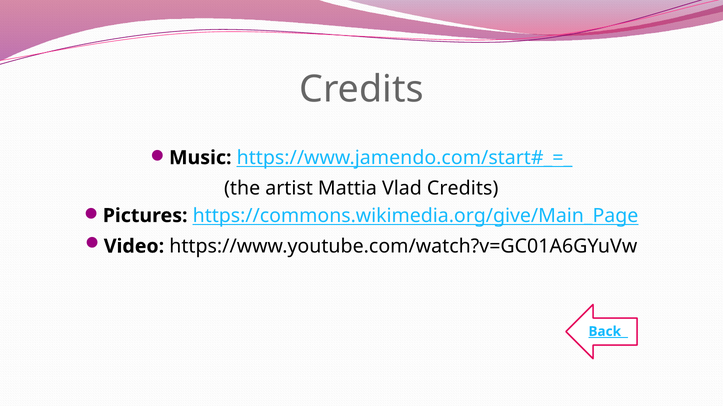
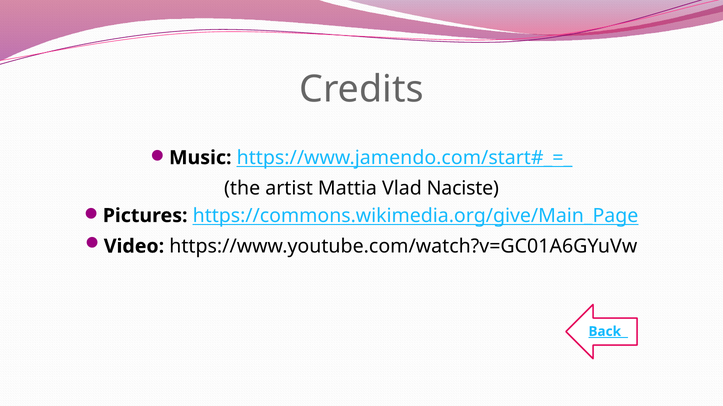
Vlad Credits: Credits -> Naciste
